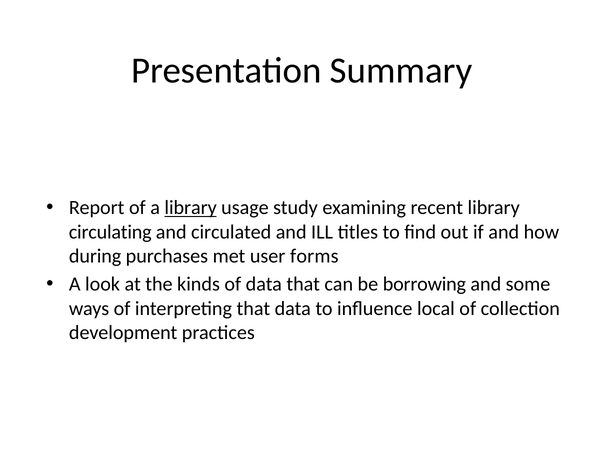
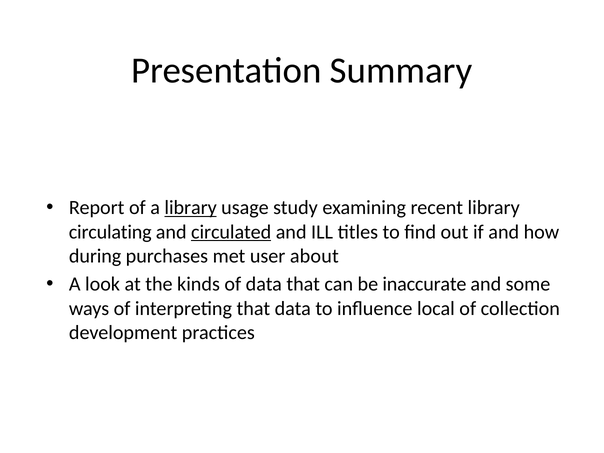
circulated underline: none -> present
forms: forms -> about
borrowing: borrowing -> inaccurate
